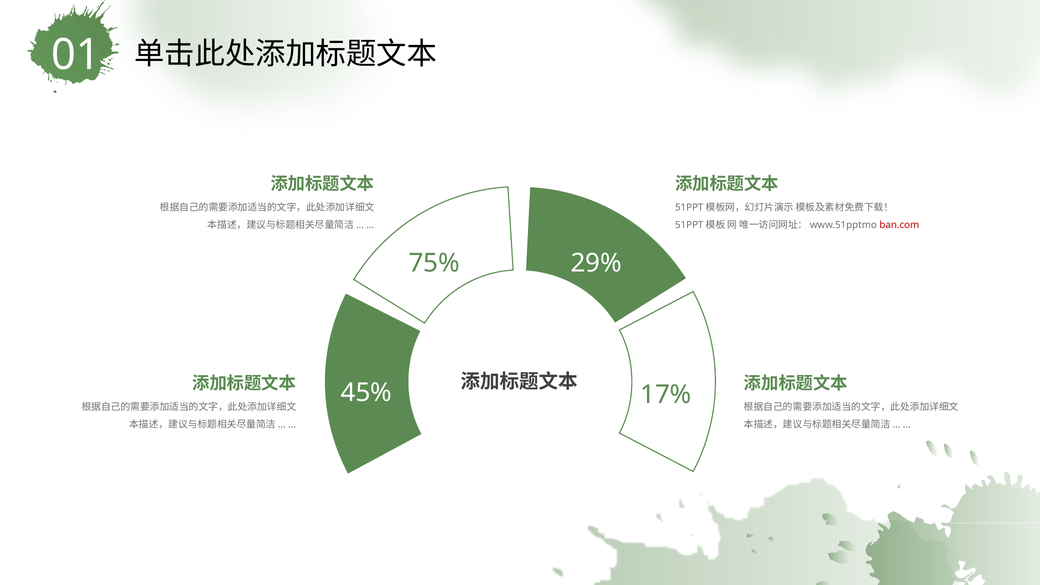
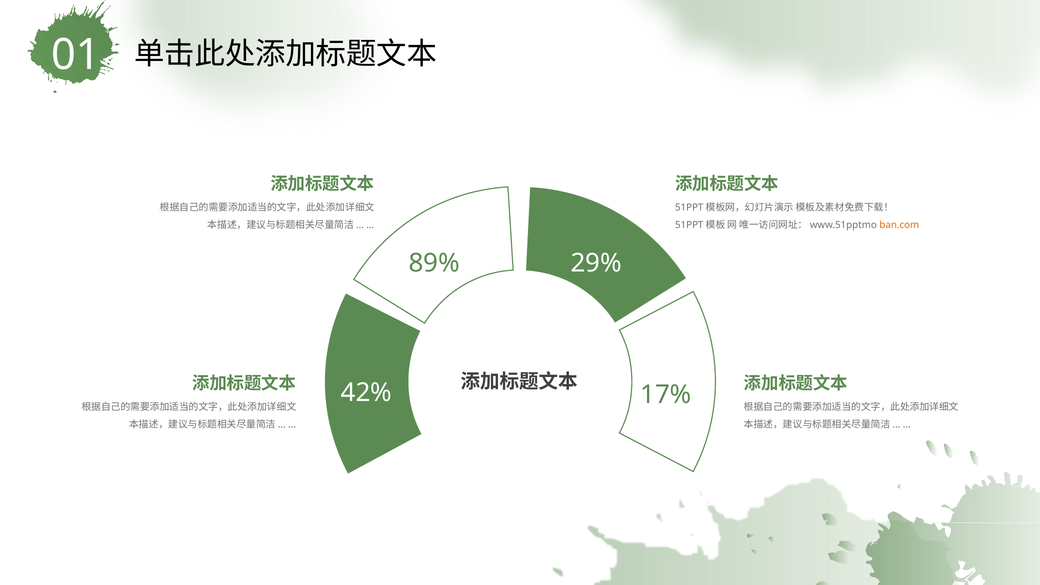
ban.com colour: red -> orange
75%: 75% -> 89%
45%: 45% -> 42%
